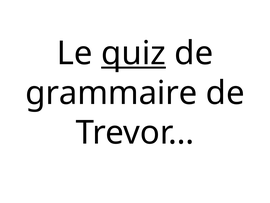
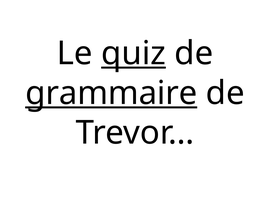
grammaire underline: none -> present
